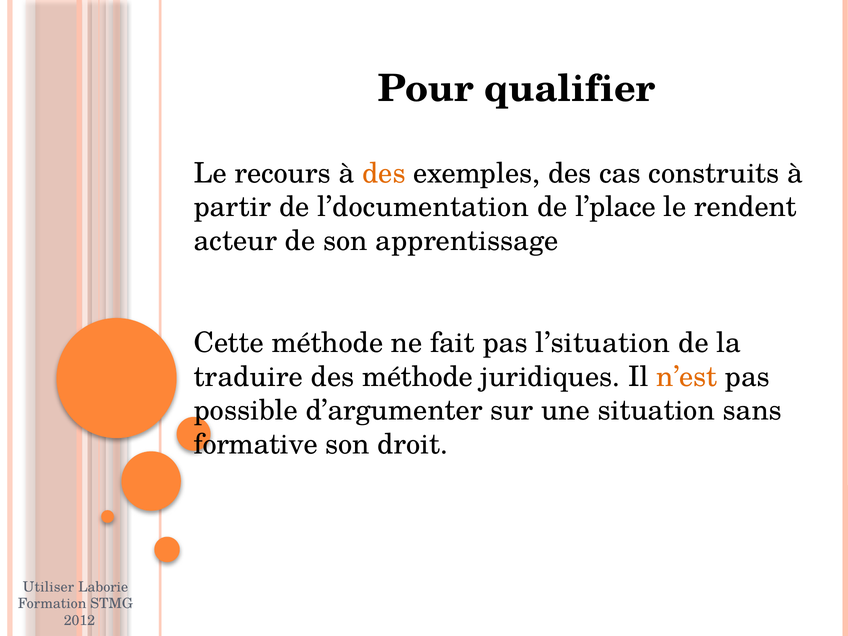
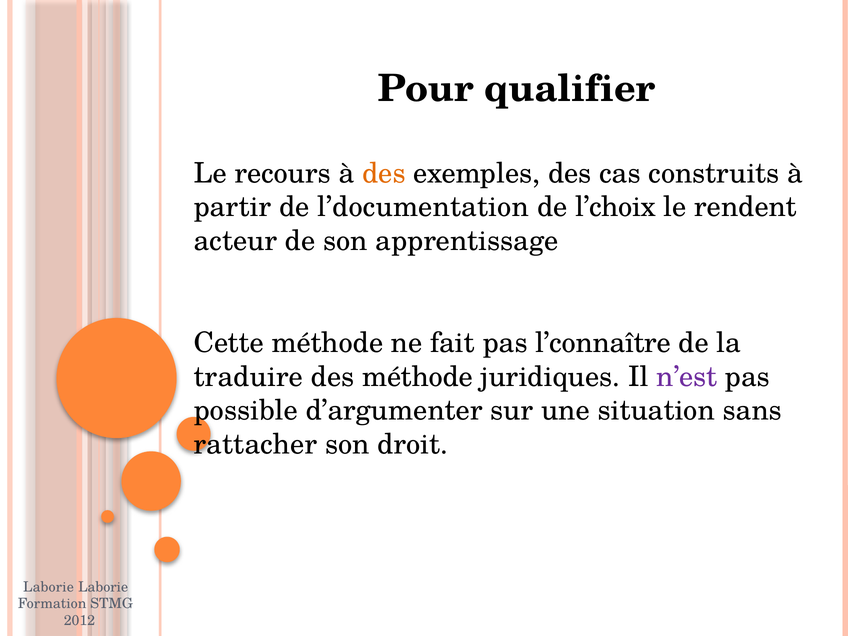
l’place: l’place -> l’choix
l’situation: l’situation -> l’connaître
n’est colour: orange -> purple
formative: formative -> rattacher
Utiliser at (48, 587): Utiliser -> Laborie
